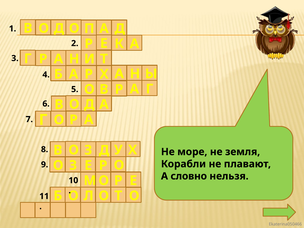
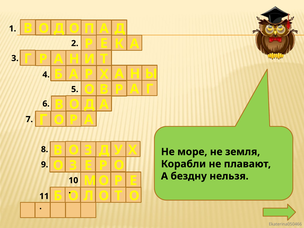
словно: словно -> бездну
